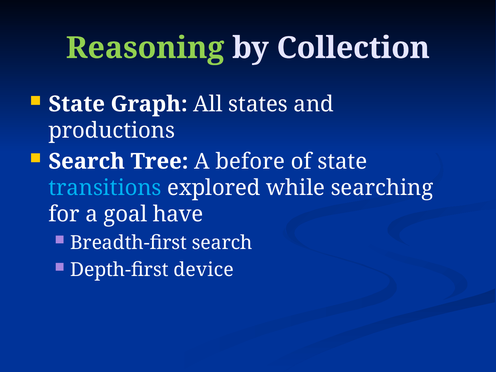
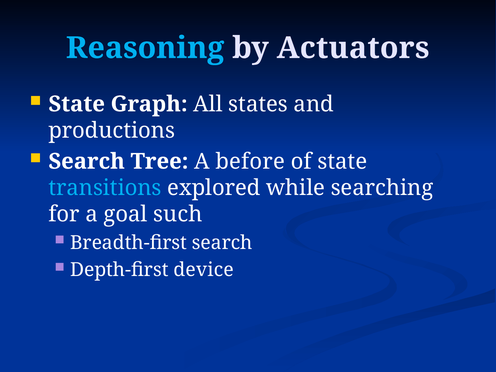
Reasoning colour: light green -> light blue
Collection: Collection -> Actuators
have: have -> such
